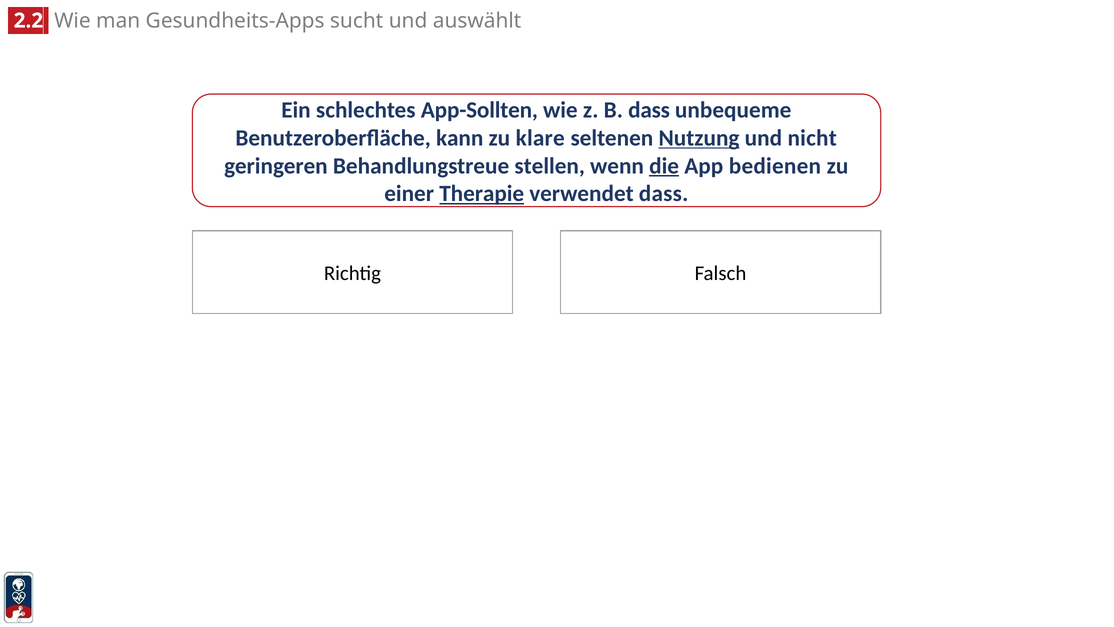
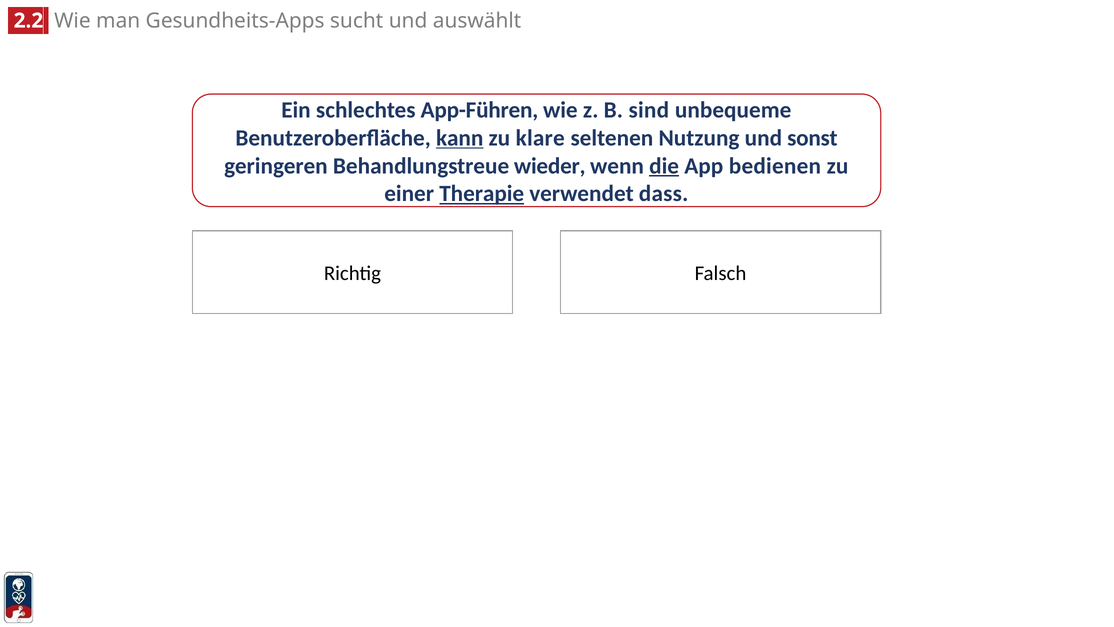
App-Sollten: App-Sollten -> App-Führen
B dass: dass -> sind
kann underline: none -> present
Nutzung underline: present -> none
nicht: nicht -> sonst
stellen: stellen -> wieder
